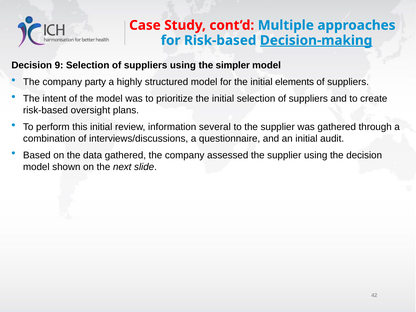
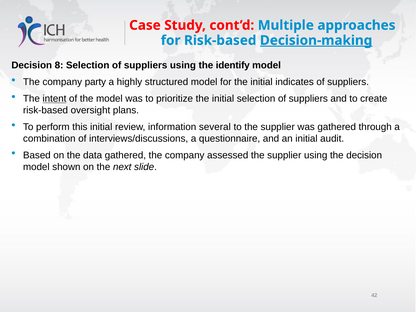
9: 9 -> 8
simpler: simpler -> identify
elements: elements -> indicates
intent underline: none -> present
